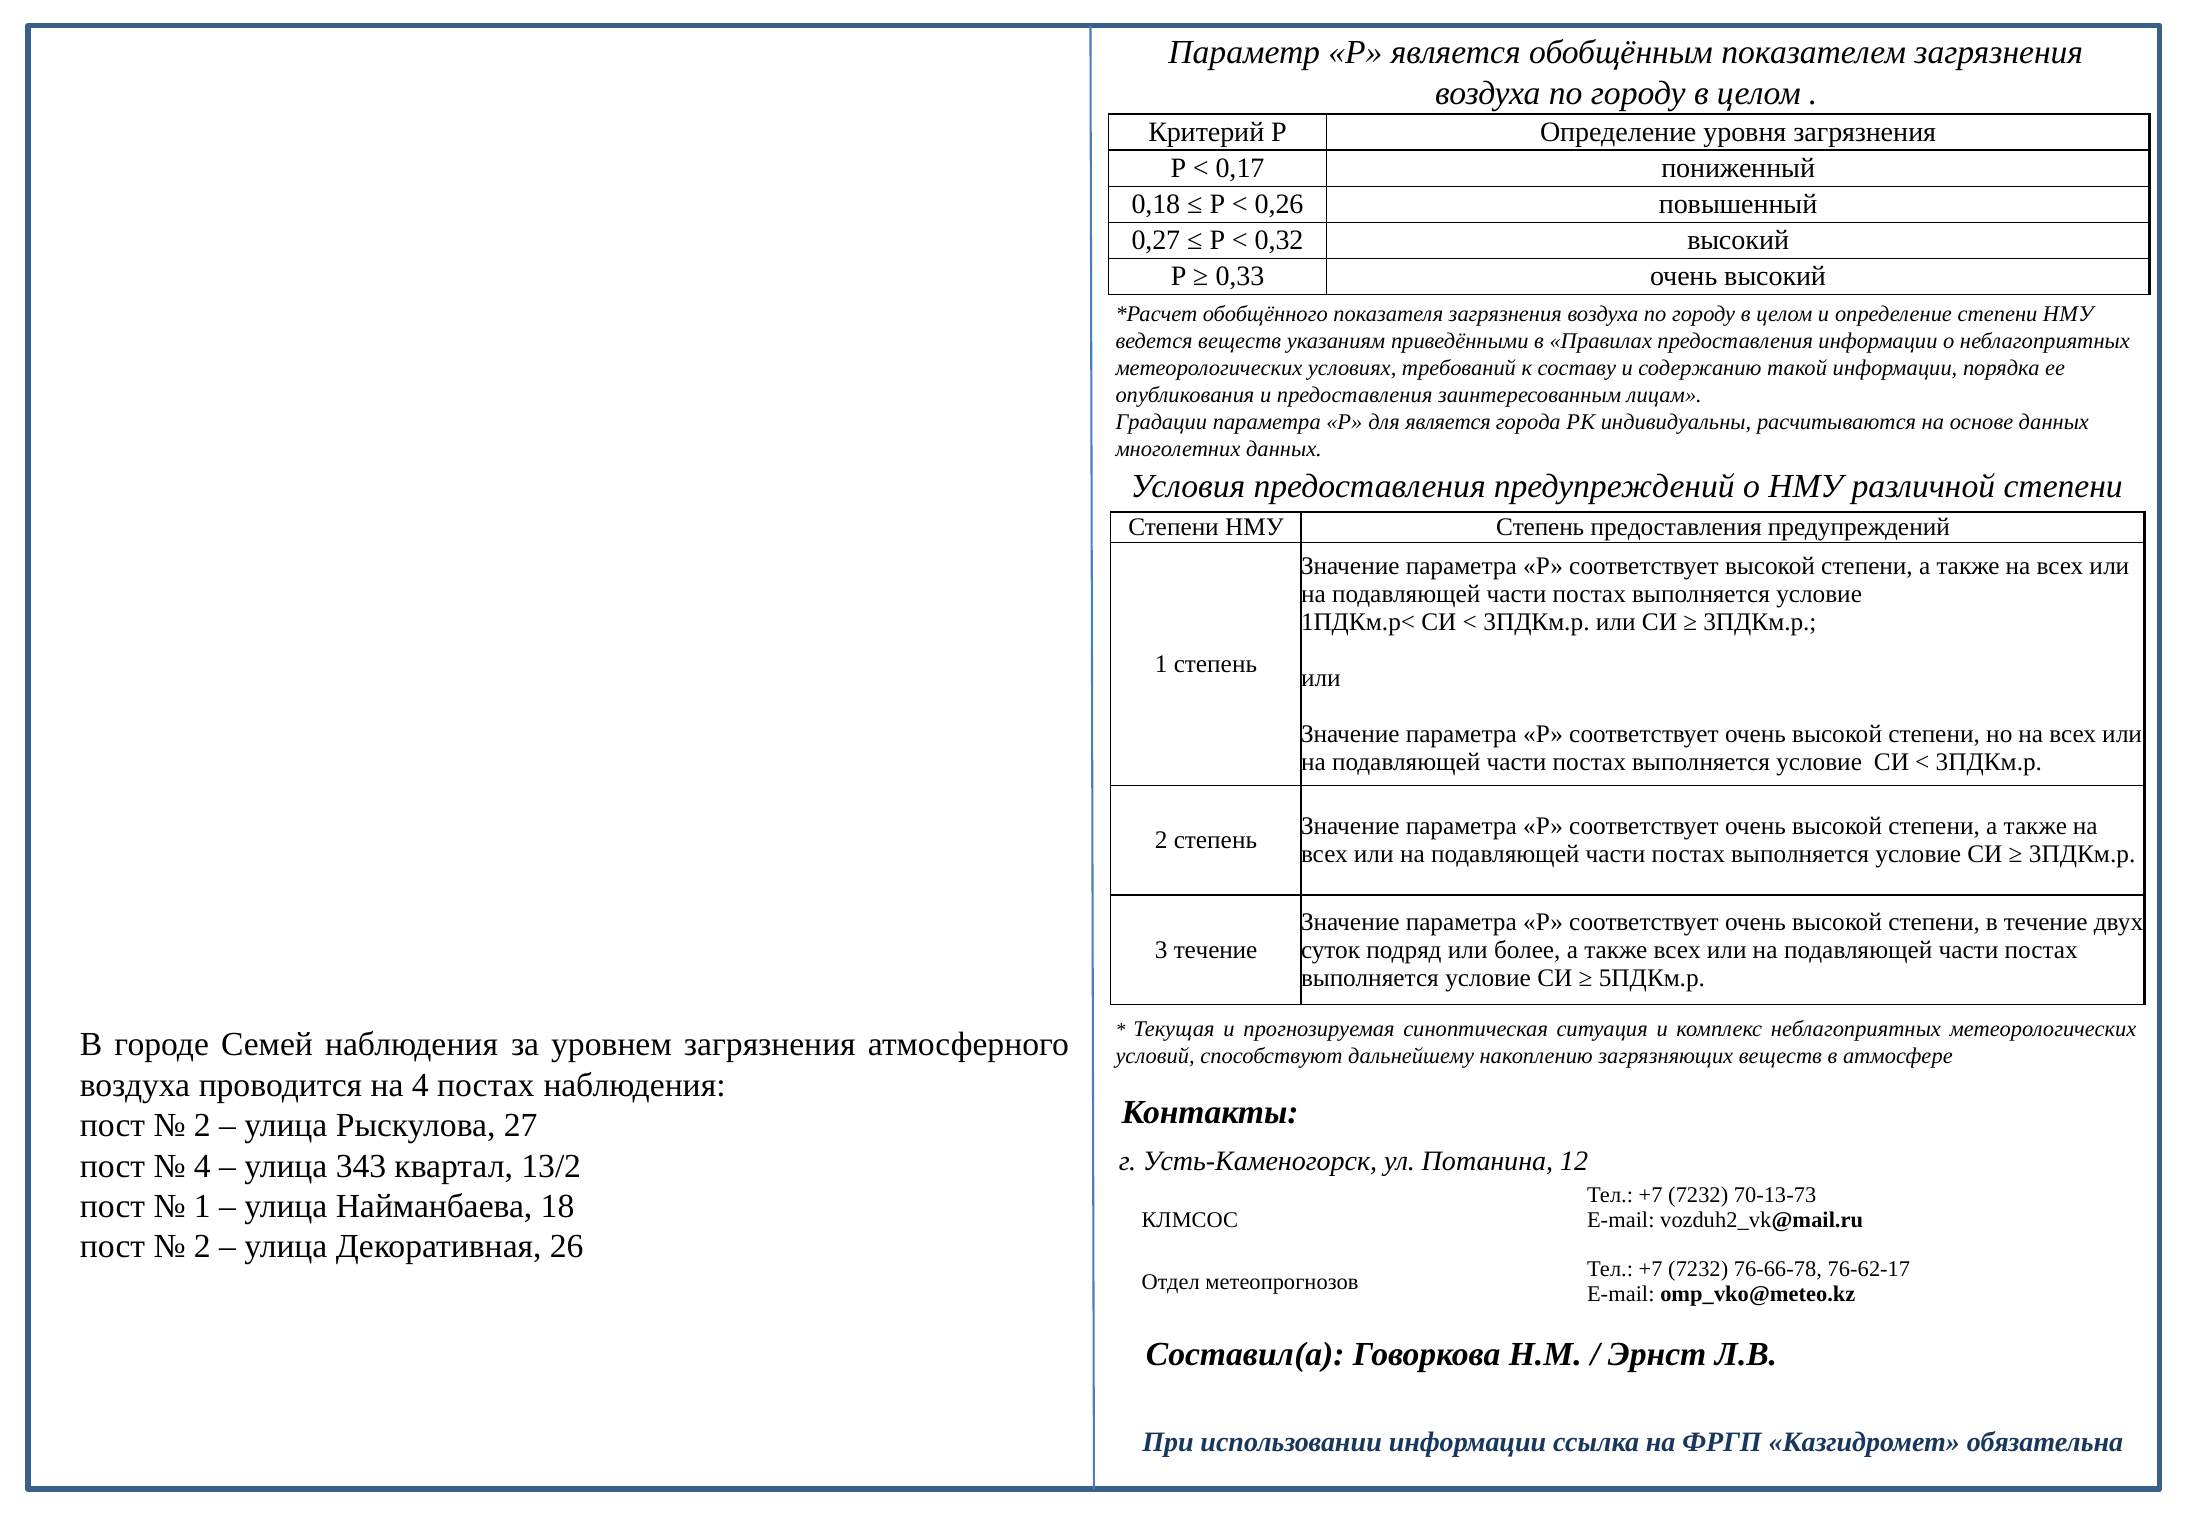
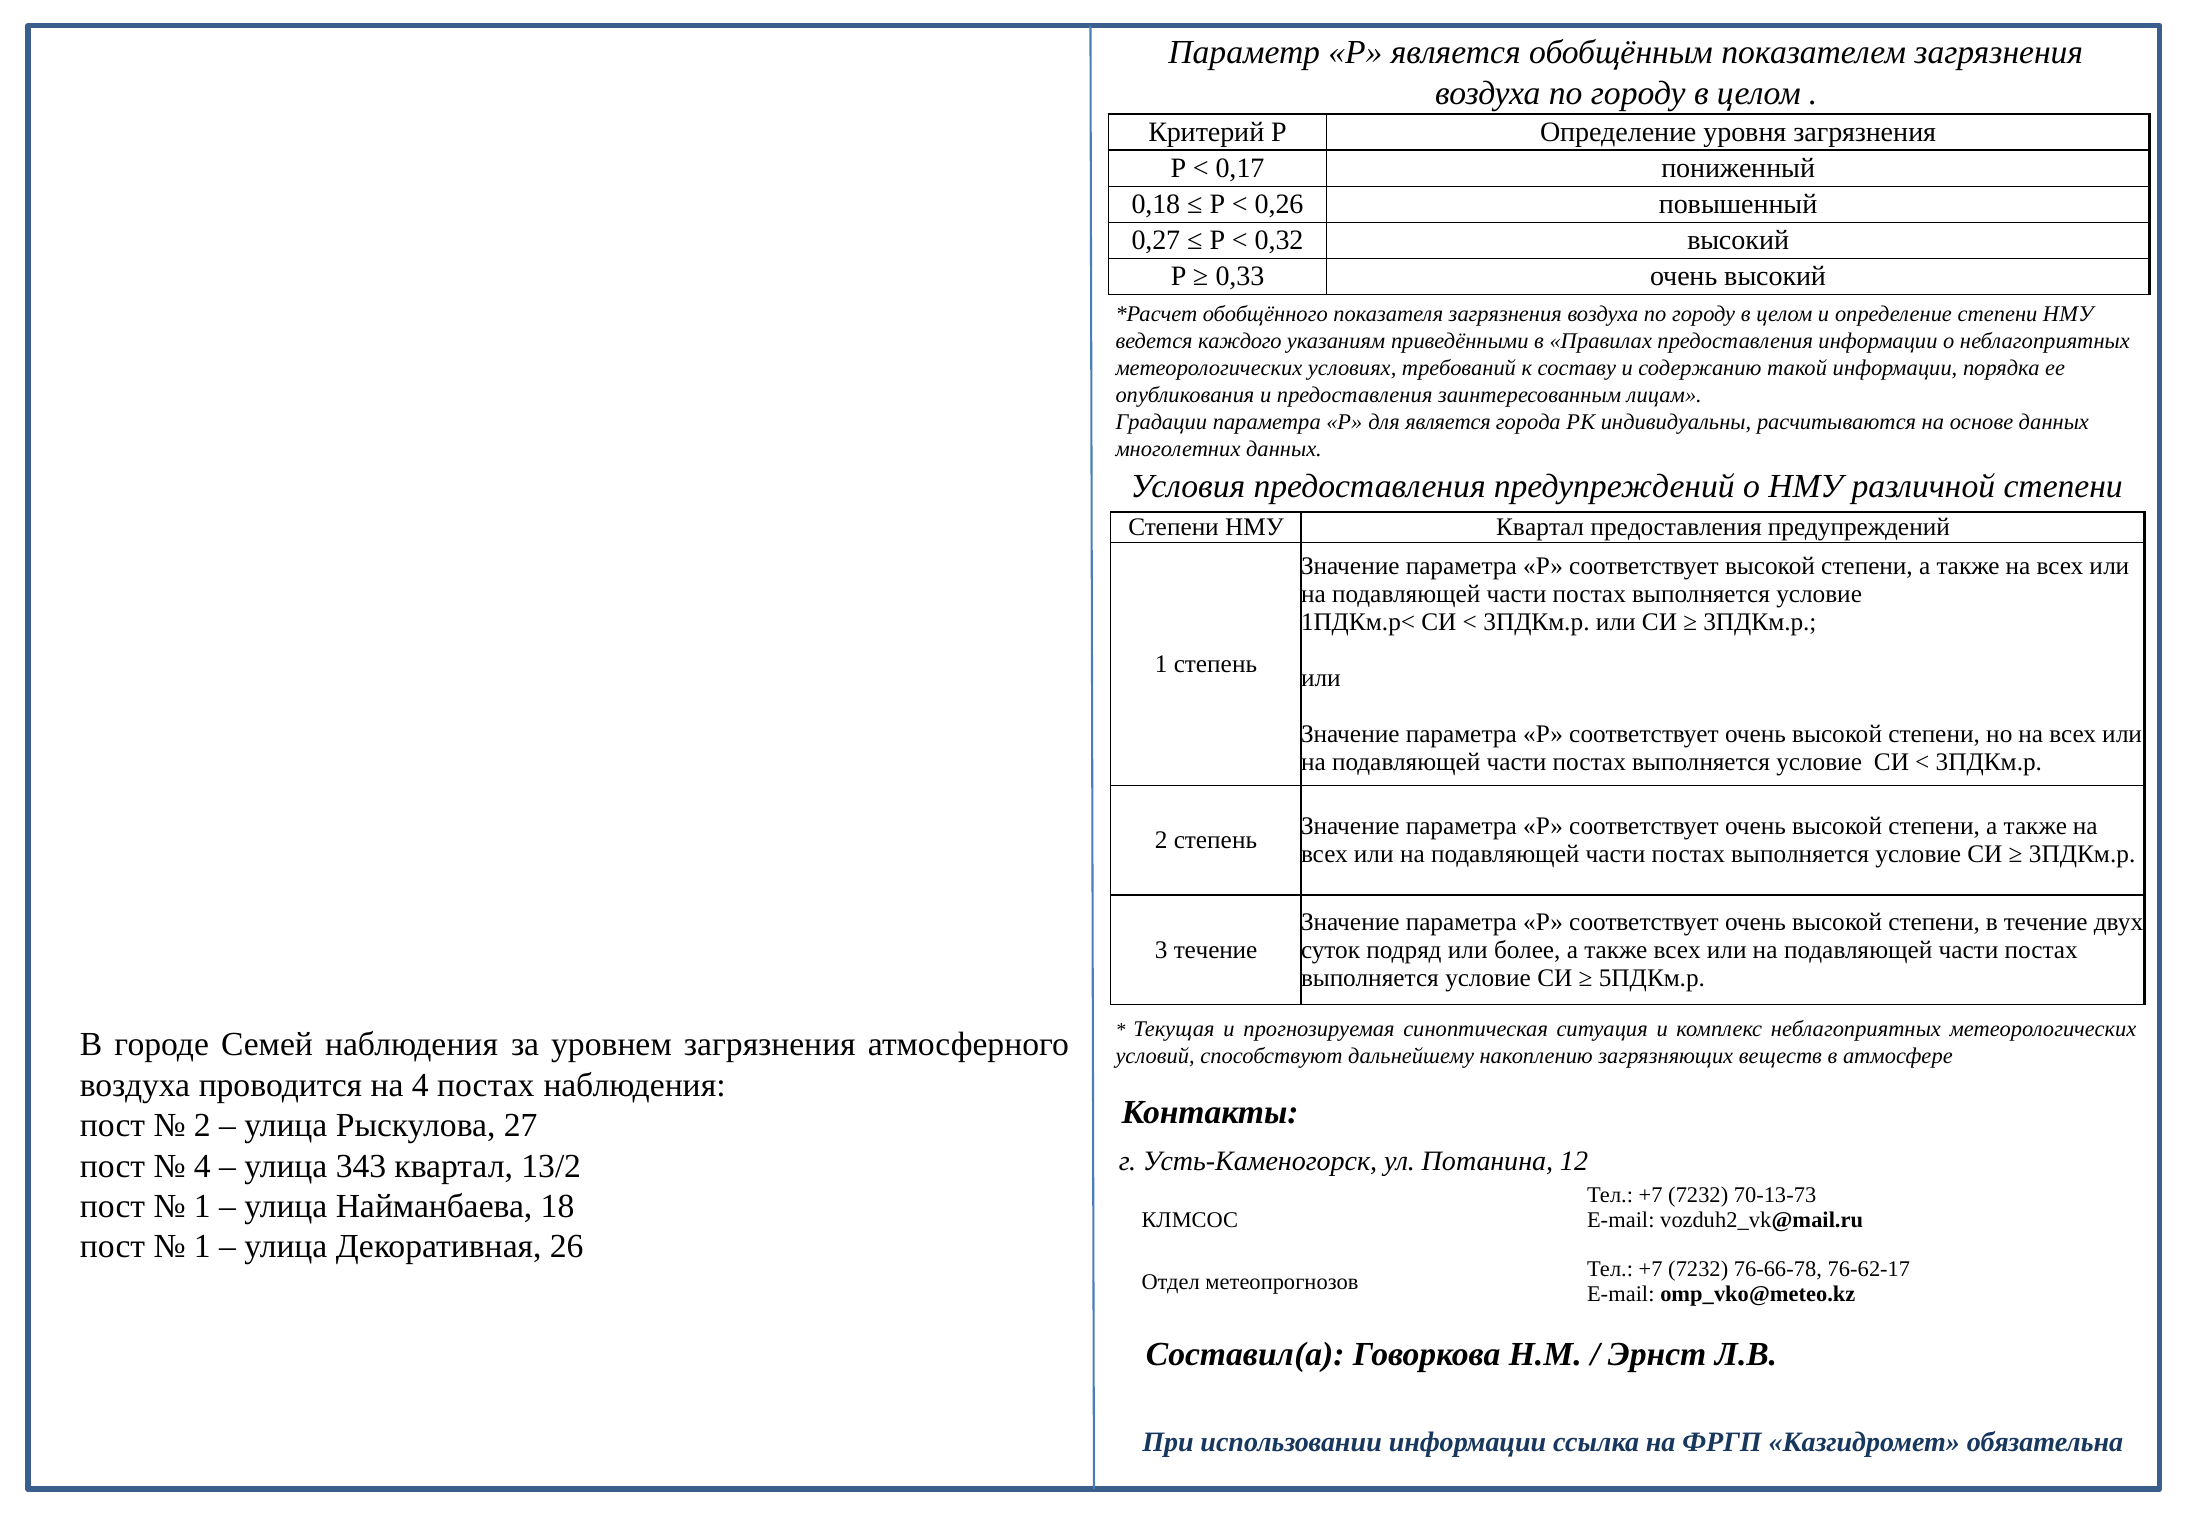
ведется веществ: веществ -> каждого
НМУ Степень: Степень -> Квартал
2 at (202, 1247): 2 -> 1
